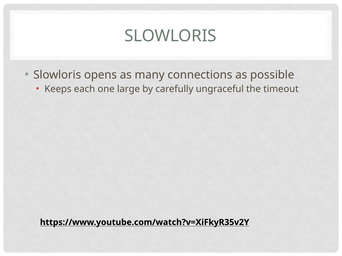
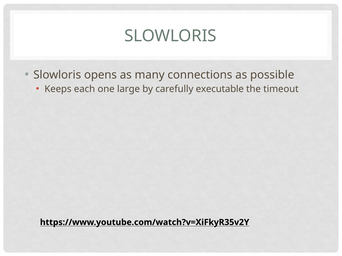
ungraceful: ungraceful -> executable
